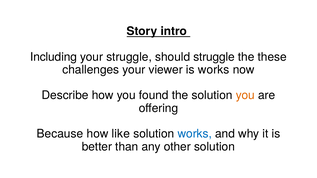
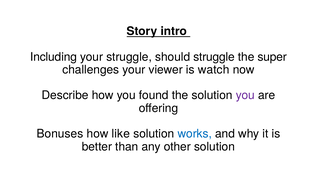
these: these -> super
is works: works -> watch
you at (245, 95) colour: orange -> purple
Because: Because -> Bonuses
